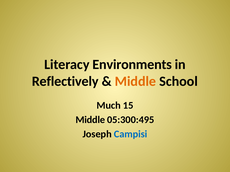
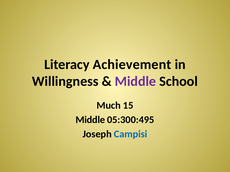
Environments: Environments -> Achievement
Reflectively: Reflectively -> Willingness
Middle at (135, 81) colour: orange -> purple
